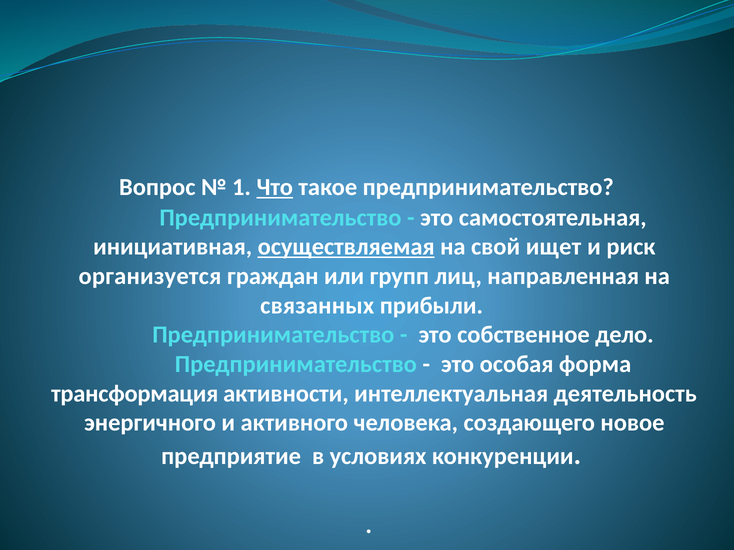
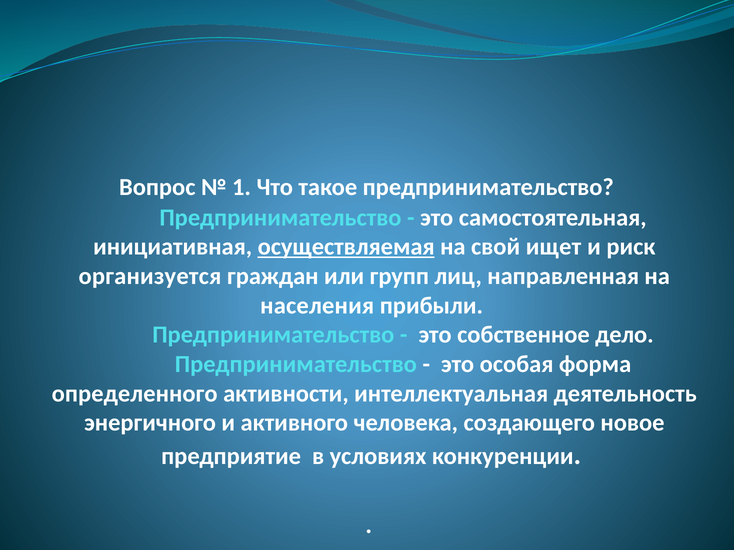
Что underline: present -> none
связанных: связанных -> населения
трансформация: трансформация -> определенного
